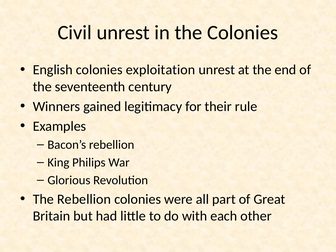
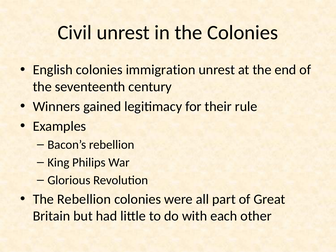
exploitation: exploitation -> immigration
